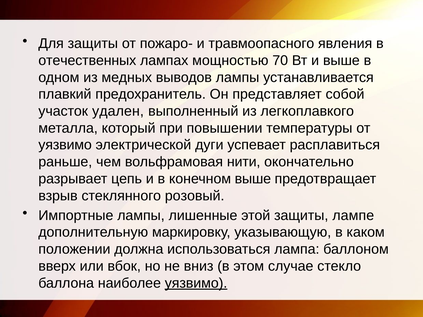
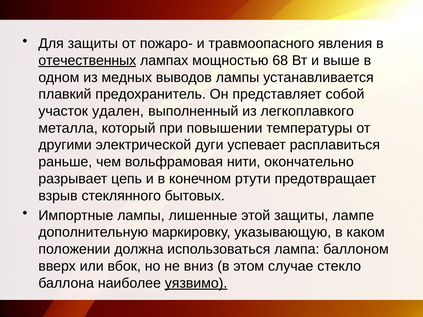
отечественных underline: none -> present
70: 70 -> 68
уязвимо at (65, 145): уязвимо -> другими
конечном выше: выше -> ртути
розовый: розовый -> бытовых
